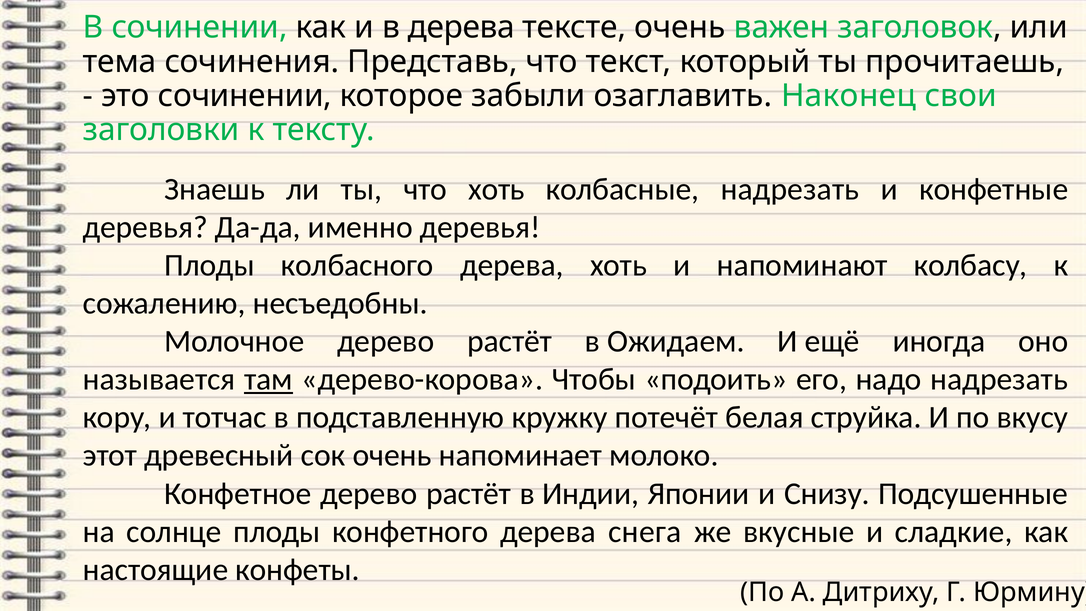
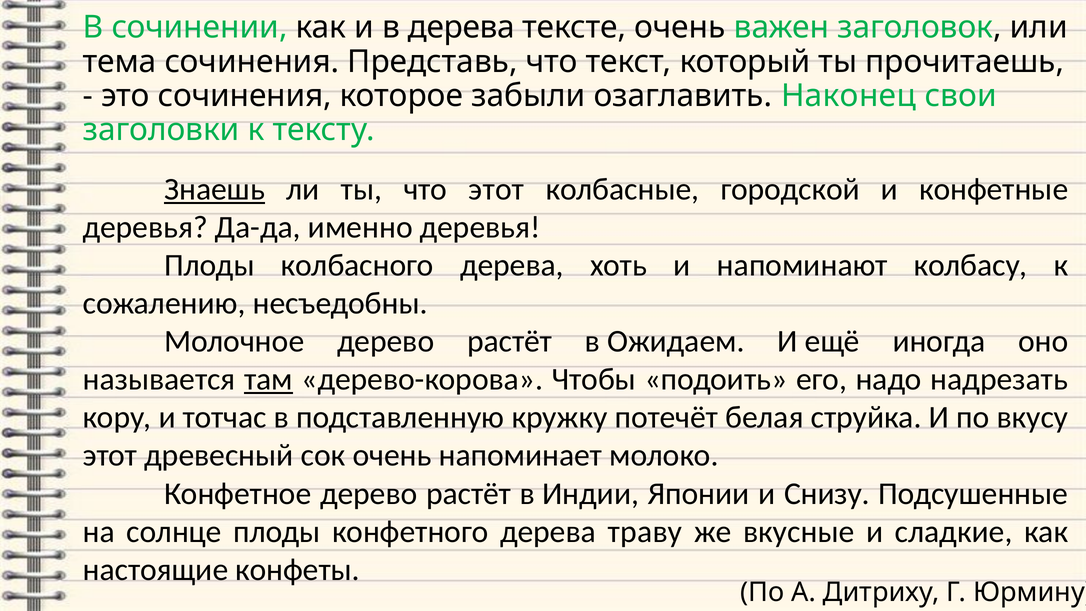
это сочинении: сочинении -> сочинения
Знаешь underline: none -> present
что хоть: хоть -> этот
колбасные надрезать: надрезать -> городской
снега: снега -> траву
